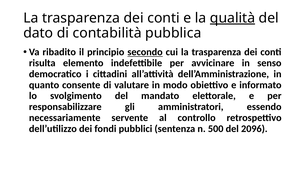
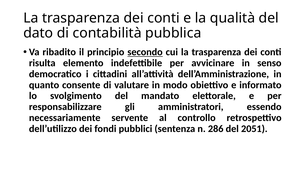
qualità underline: present -> none
500: 500 -> 286
2096: 2096 -> 2051
